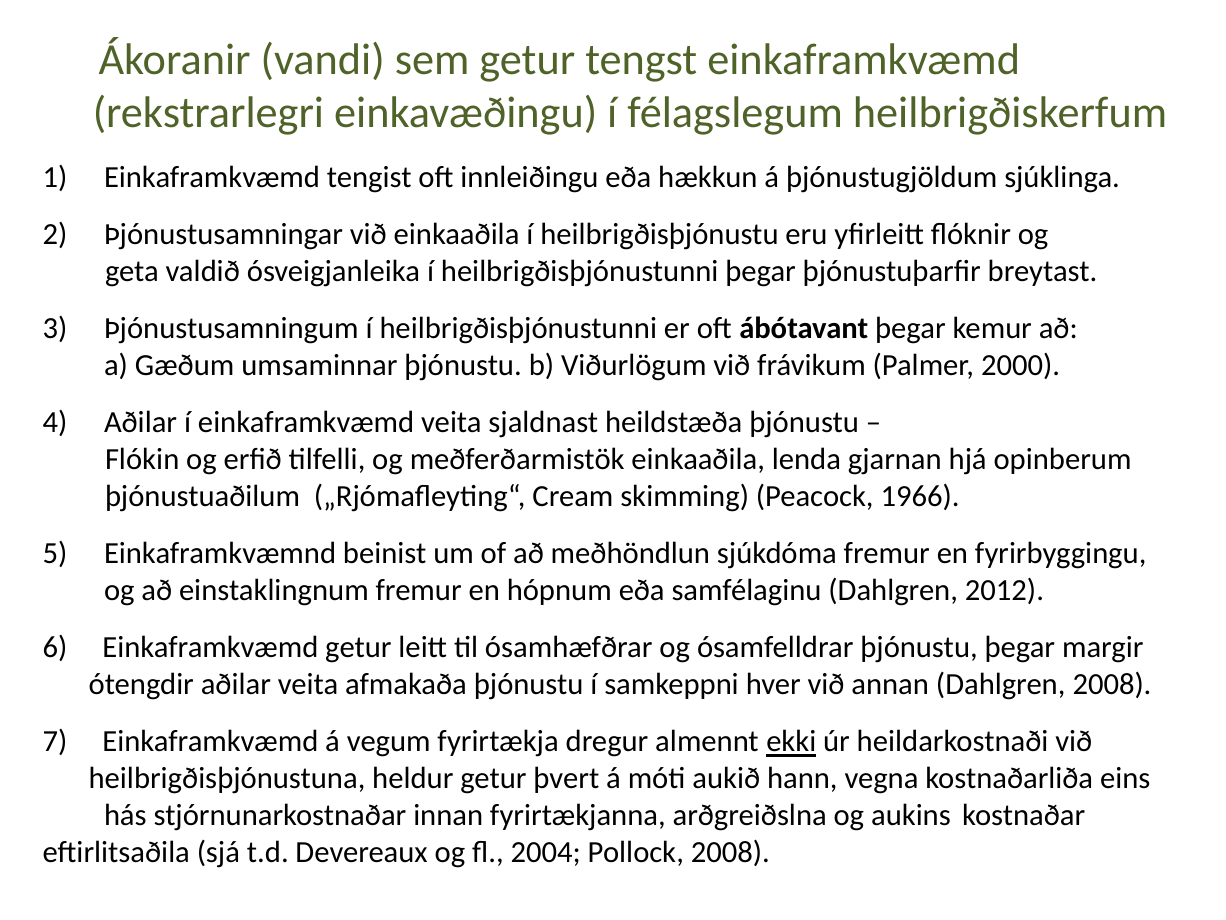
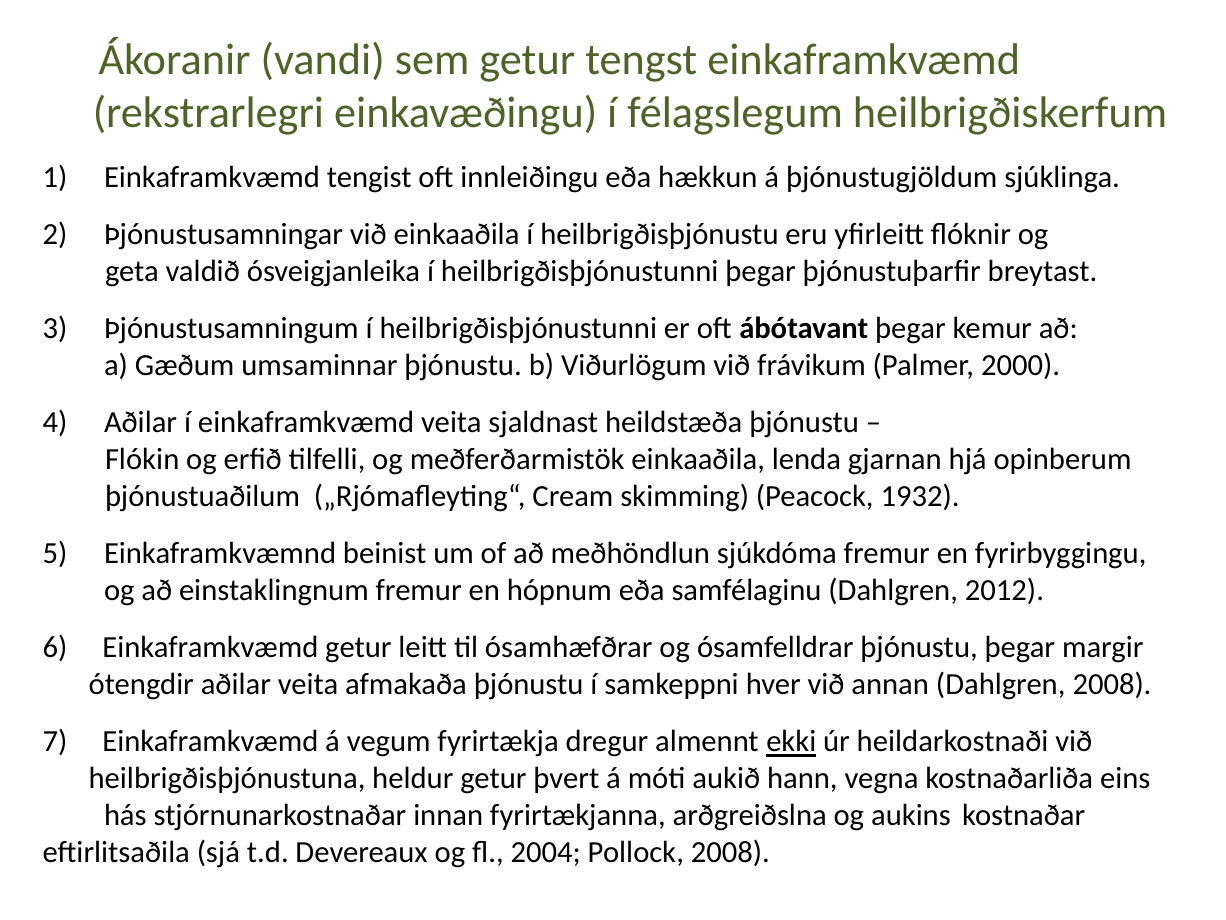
1966: 1966 -> 1932
